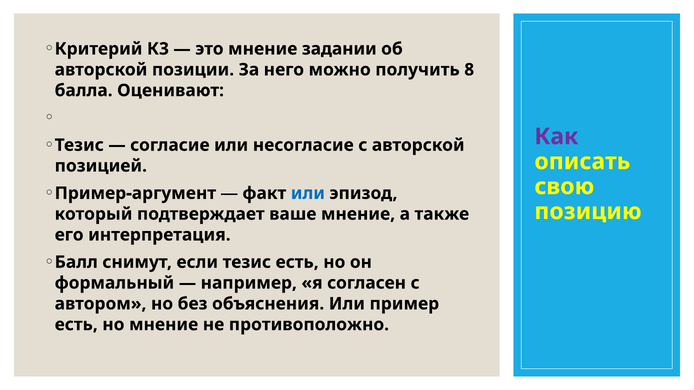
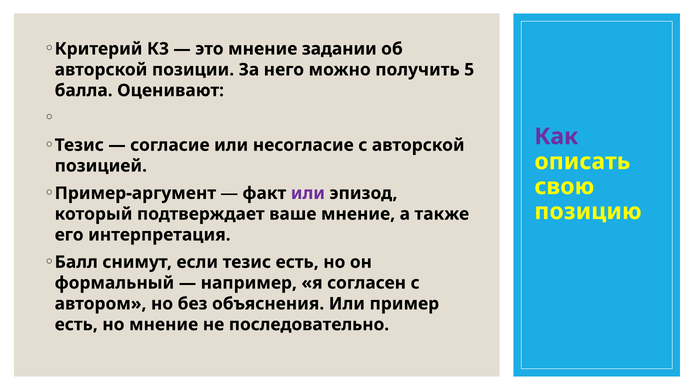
8: 8 -> 5
или at (308, 193) colour: blue -> purple
противоположно: противоположно -> последовательно
